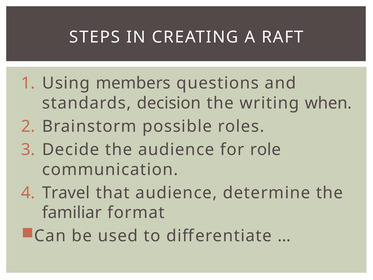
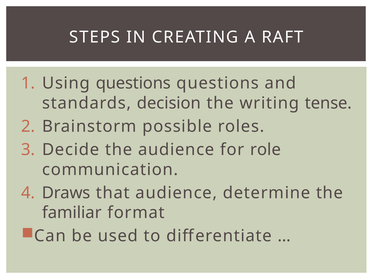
Using members: members -> questions
when: when -> tense
Travel: Travel -> Draws
